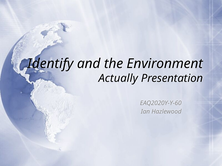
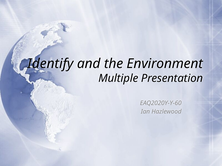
Actually: Actually -> Multiple
